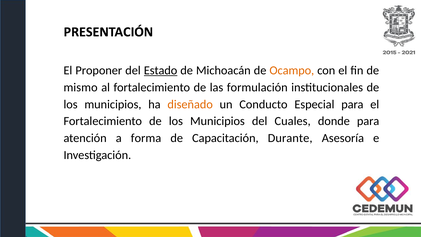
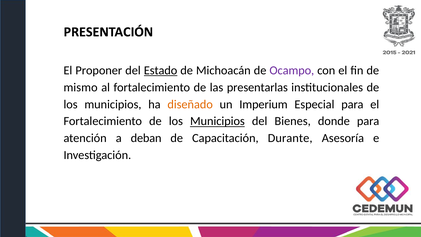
Ocampo colour: orange -> purple
formulación: formulación -> presentarlas
Conducto: Conducto -> Imperium
Municipios at (217, 121) underline: none -> present
Cuales: Cuales -> Bienes
forma: forma -> deban
